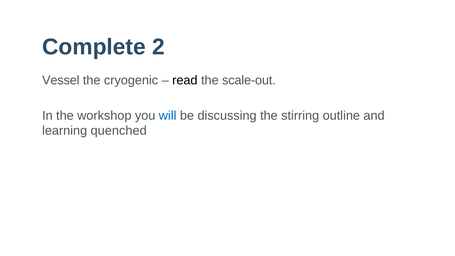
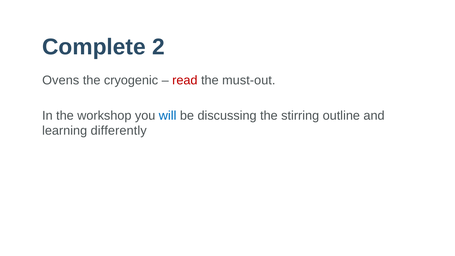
Vessel: Vessel -> Ovens
read colour: black -> red
scale-out: scale-out -> must-out
quenched: quenched -> differently
